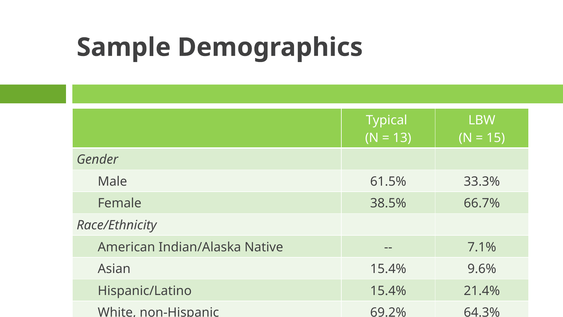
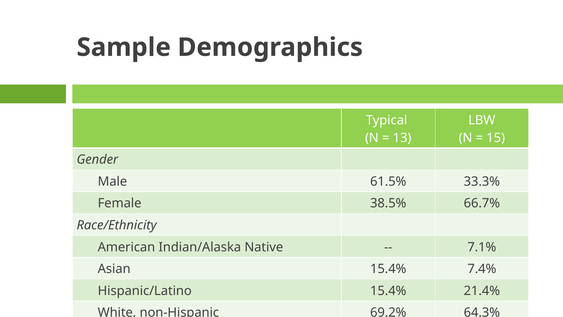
9.6%: 9.6% -> 7.4%
